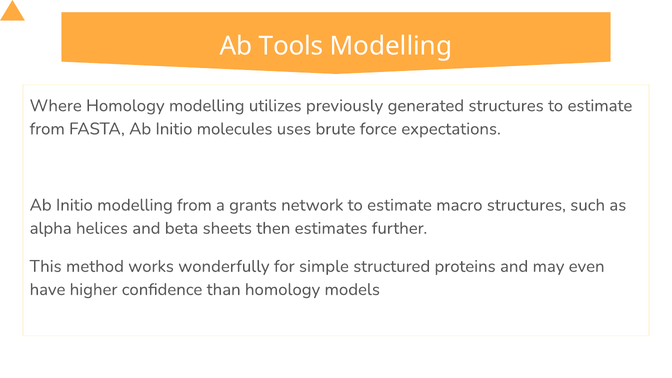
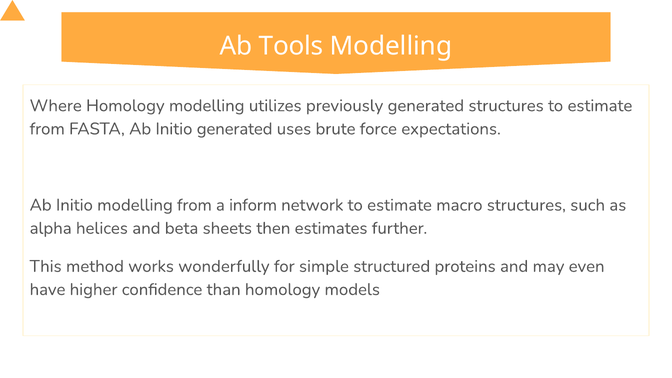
Initio molecules: molecules -> generated
grants: grants -> inform
